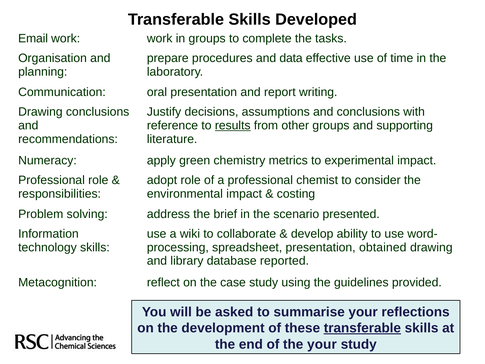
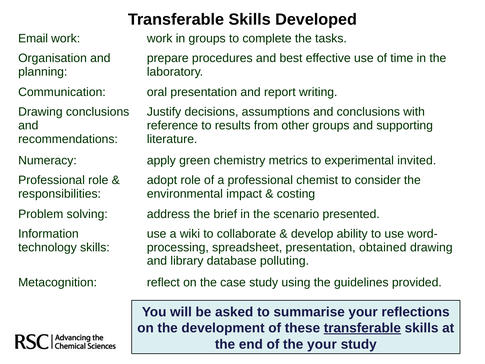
data: data -> best
results underline: present -> none
experimental impact: impact -> invited
reported: reported -> polluting
